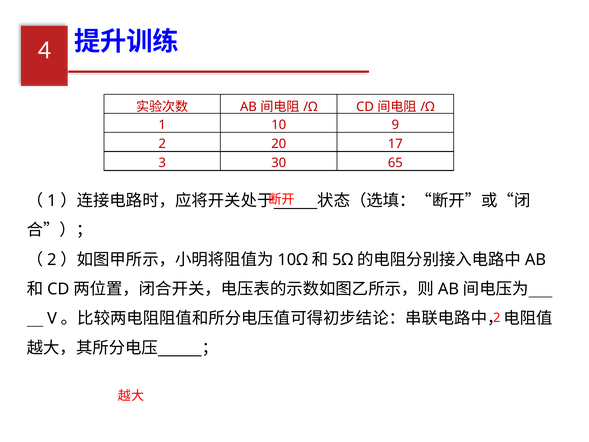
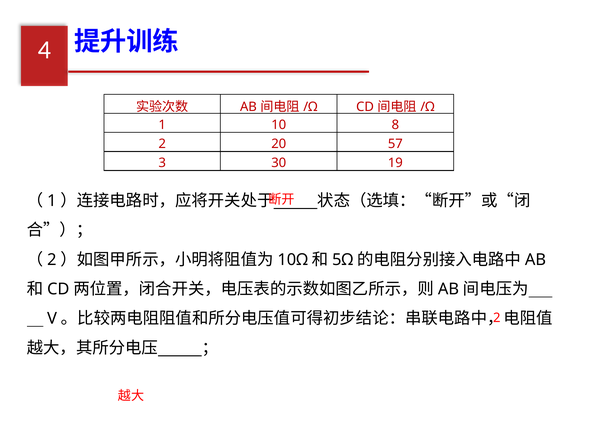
9: 9 -> 8
17: 17 -> 57
65: 65 -> 19
